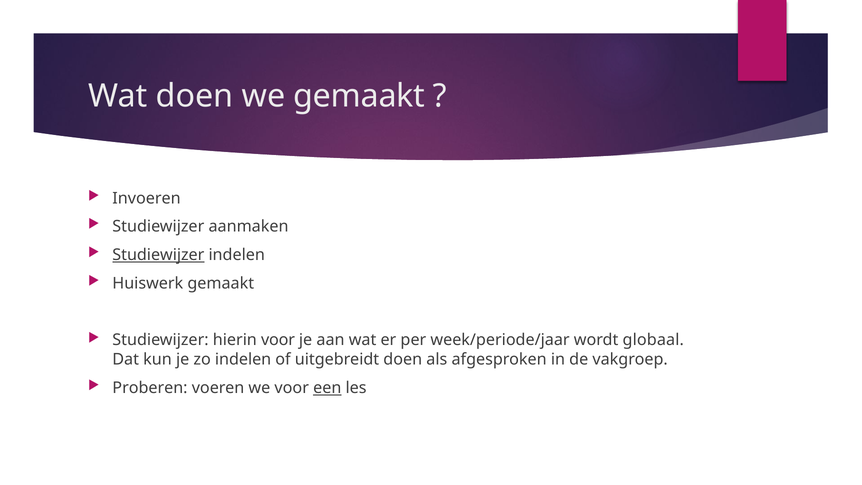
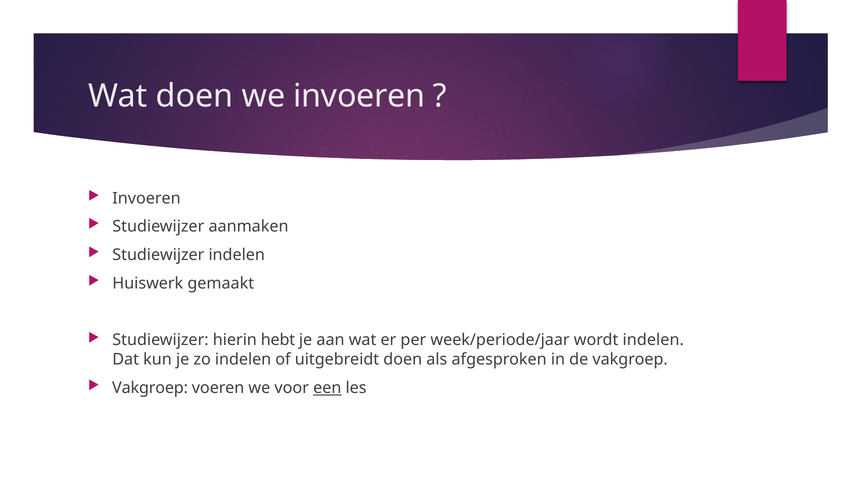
we gemaakt: gemaakt -> invoeren
Studiewijzer at (158, 255) underline: present -> none
hierin voor: voor -> hebt
wordt globaal: globaal -> indelen
Proberen at (150, 388): Proberen -> Vakgroep
